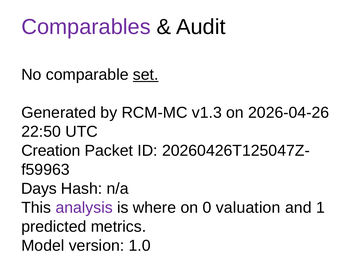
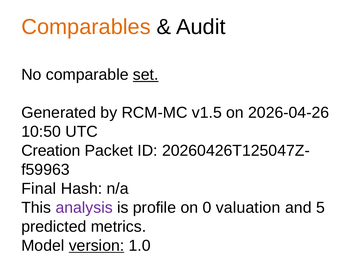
Comparables colour: purple -> orange
v1.3: v1.3 -> v1.5
22:50: 22:50 -> 10:50
Days: Days -> Final
where: where -> profile
1: 1 -> 5
version underline: none -> present
